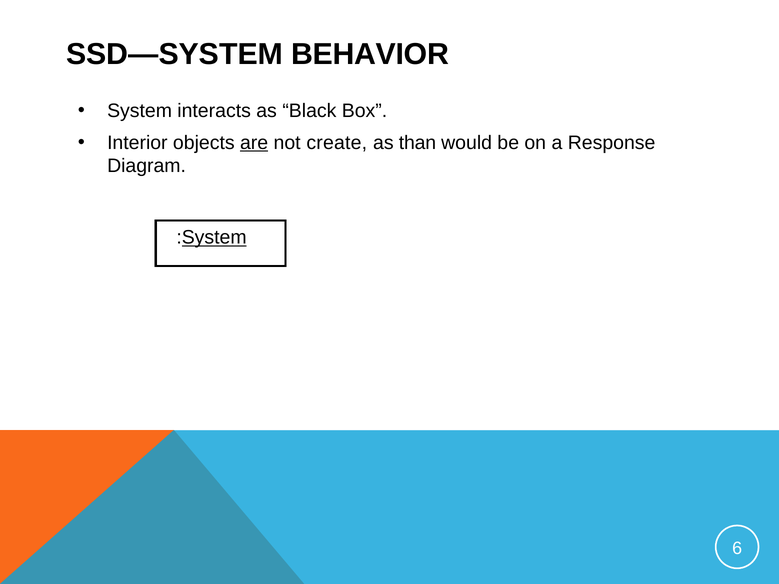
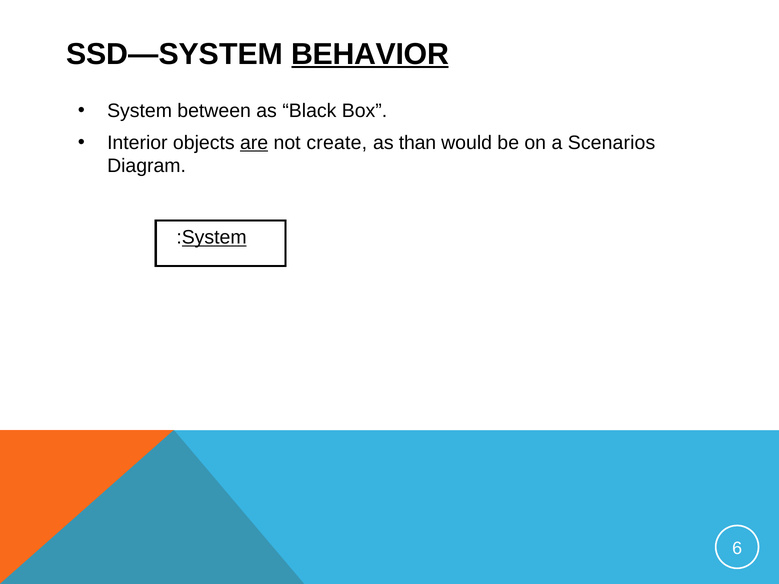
BEHAVIOR underline: none -> present
interacts: interacts -> between
Response: Response -> Scenarios
